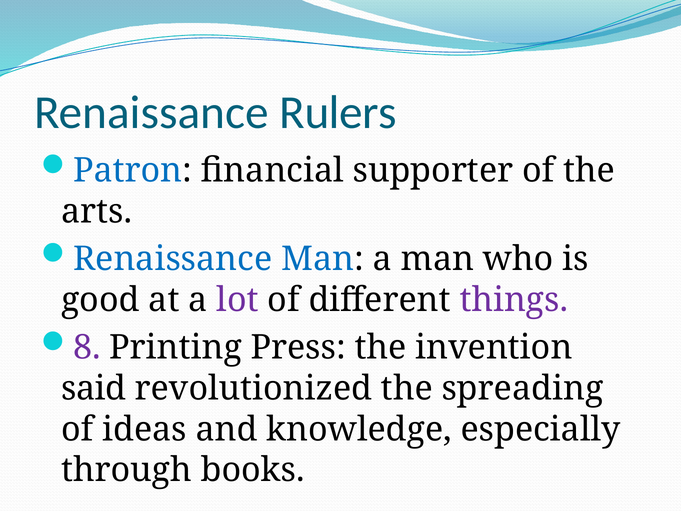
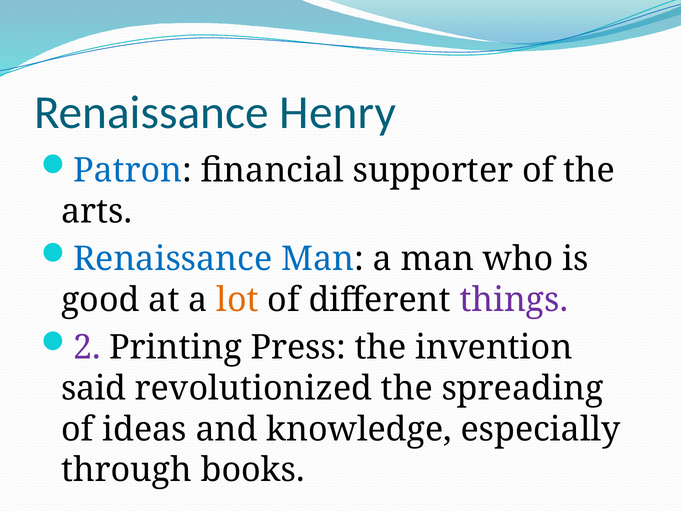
Rulers: Rulers -> Henry
lot colour: purple -> orange
8: 8 -> 2
